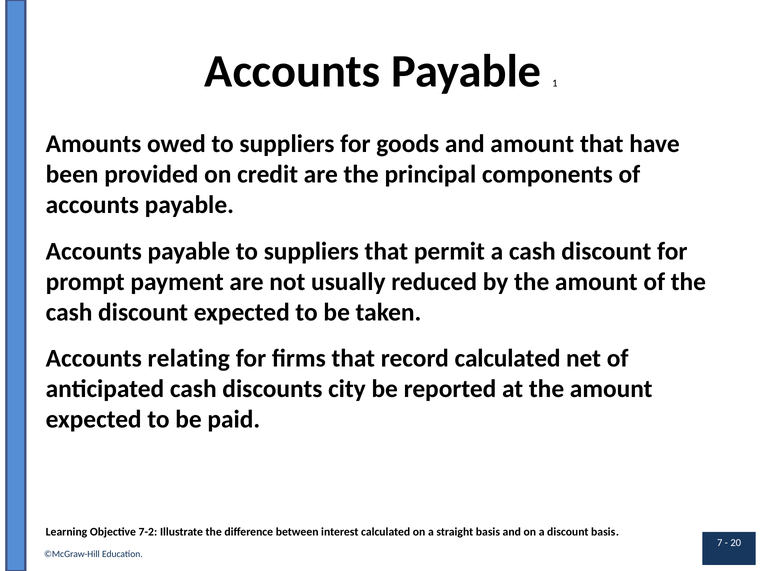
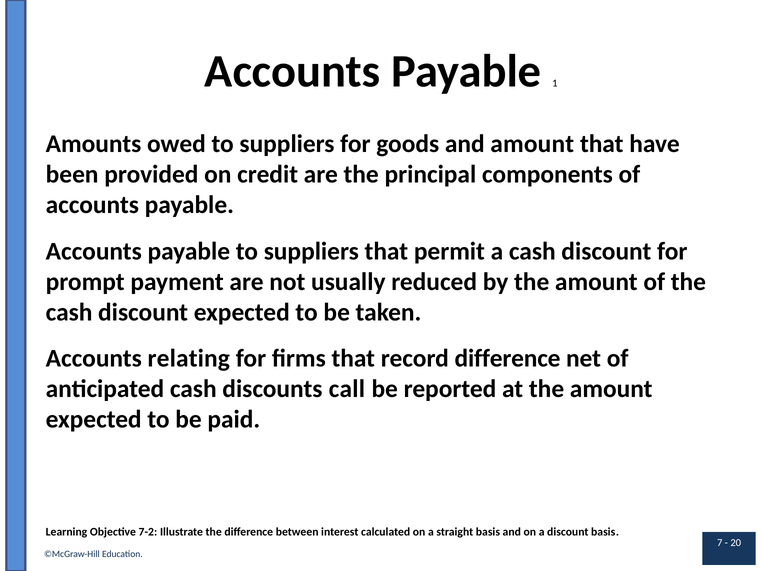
record calculated: calculated -> difference
city: city -> call
